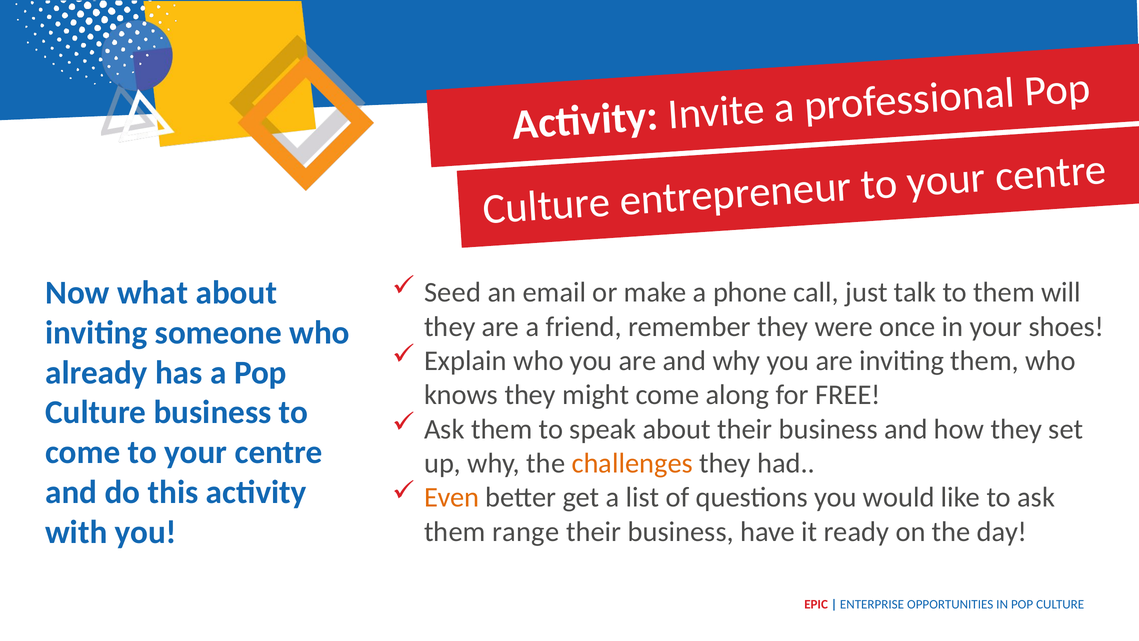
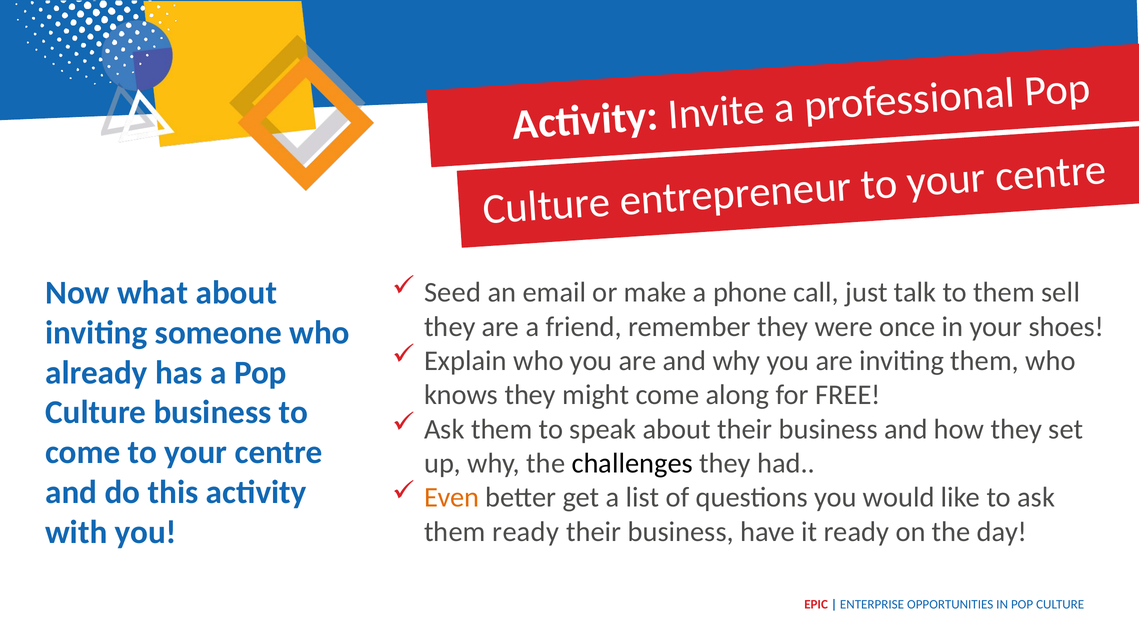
will: will -> sell
challenges colour: orange -> black
them range: range -> ready
